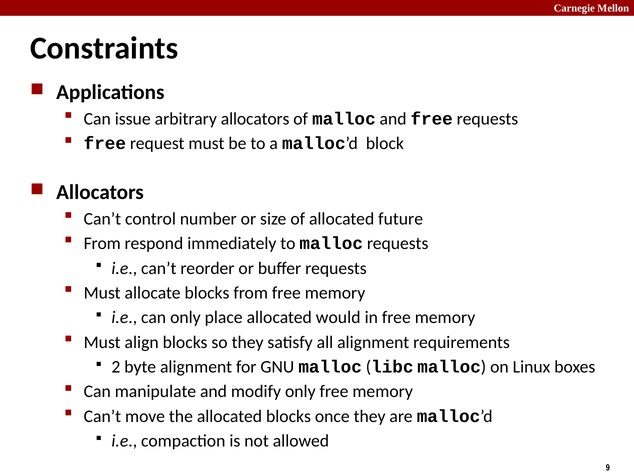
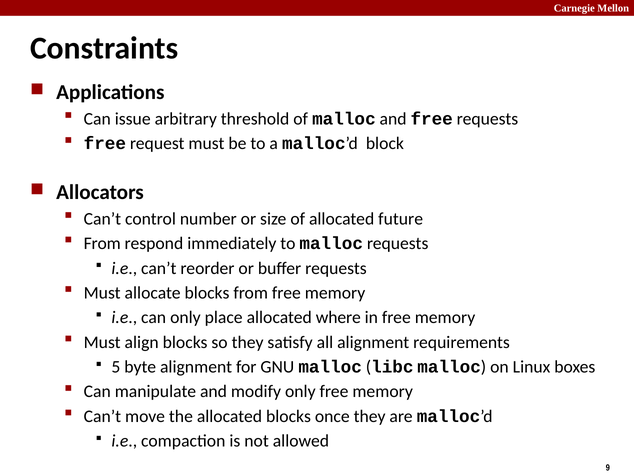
arbitrary allocators: allocators -> threshold
would: would -> where
2: 2 -> 5
